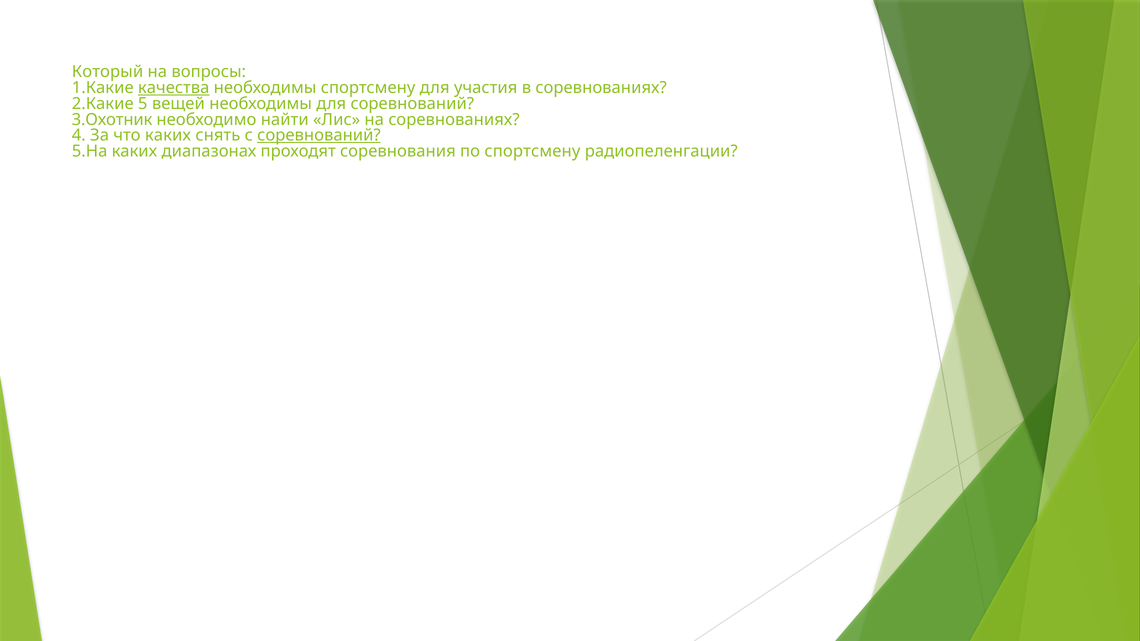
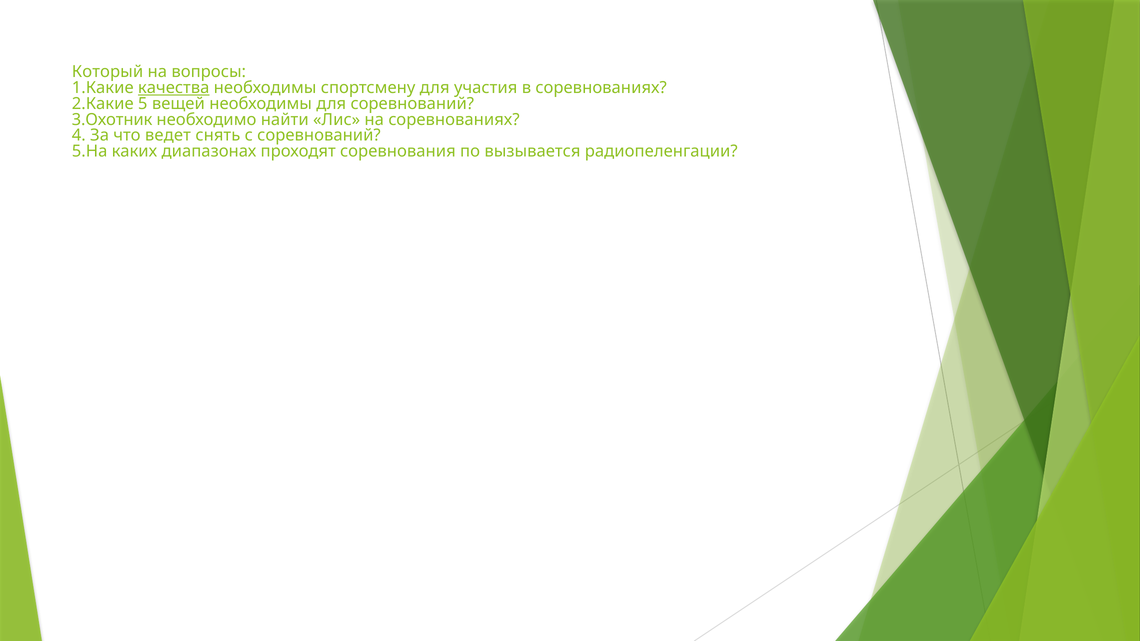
что каких: каких -> ведет
соревнований at (319, 136) underline: present -> none
по спортсмену: спортсмену -> вызывается
